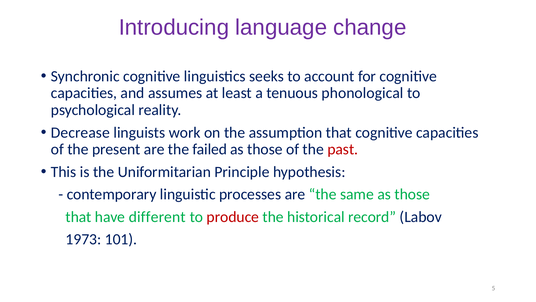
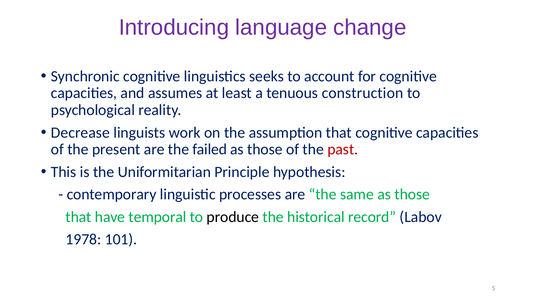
phonological: phonological -> construction
different: different -> temporal
produce colour: red -> black
1973: 1973 -> 1978
